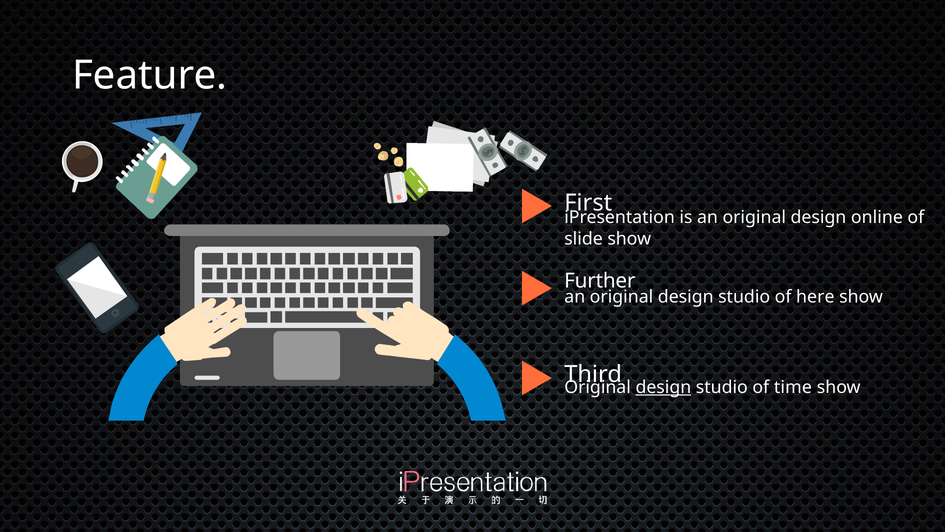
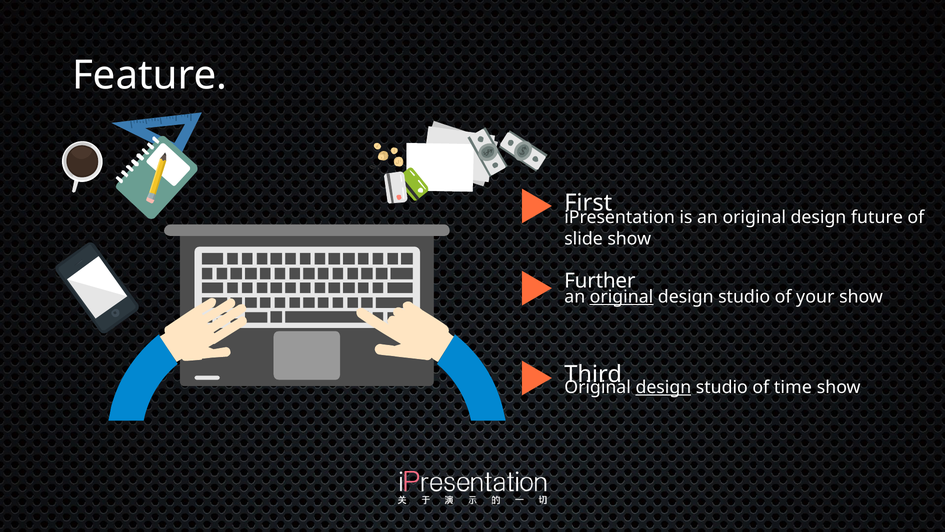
online: online -> future
original at (622, 296) underline: none -> present
here: here -> your
